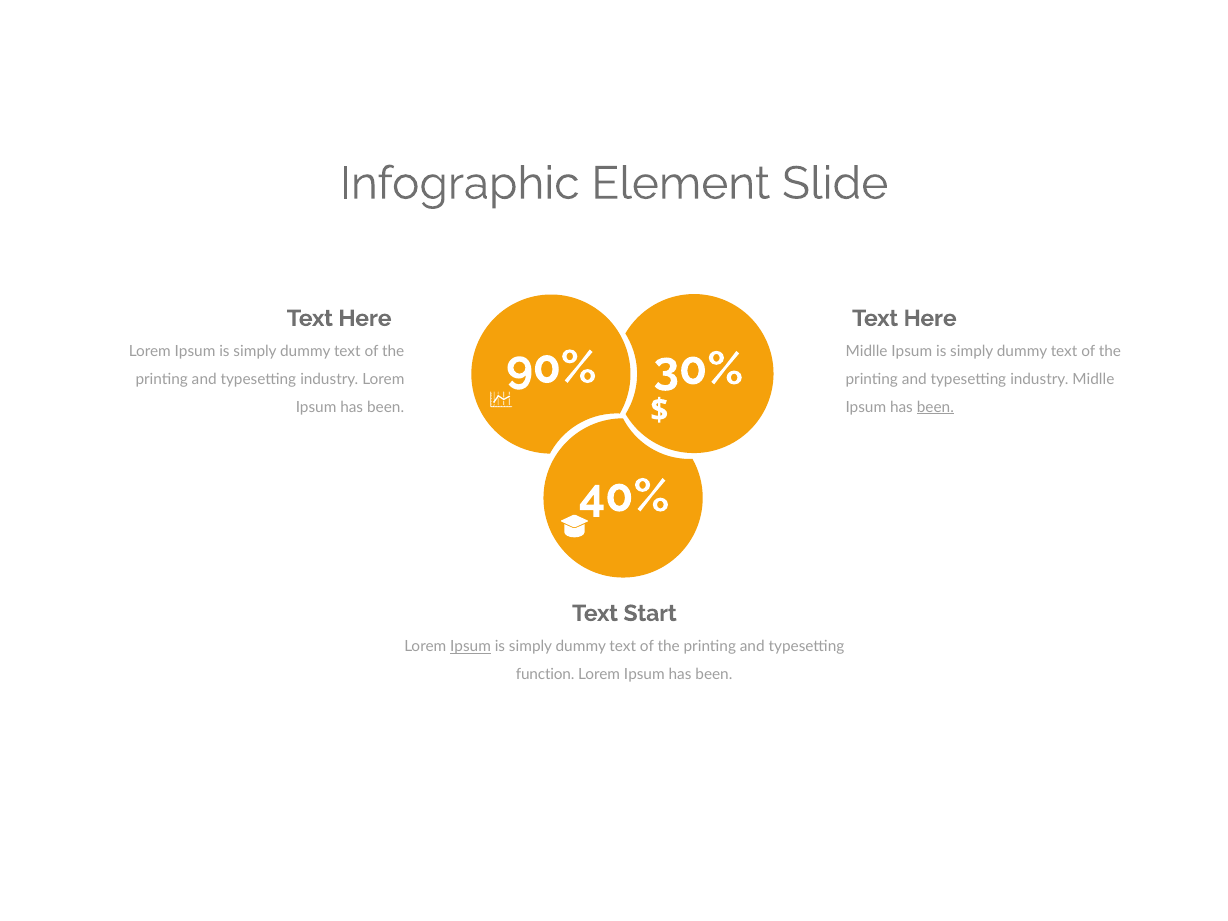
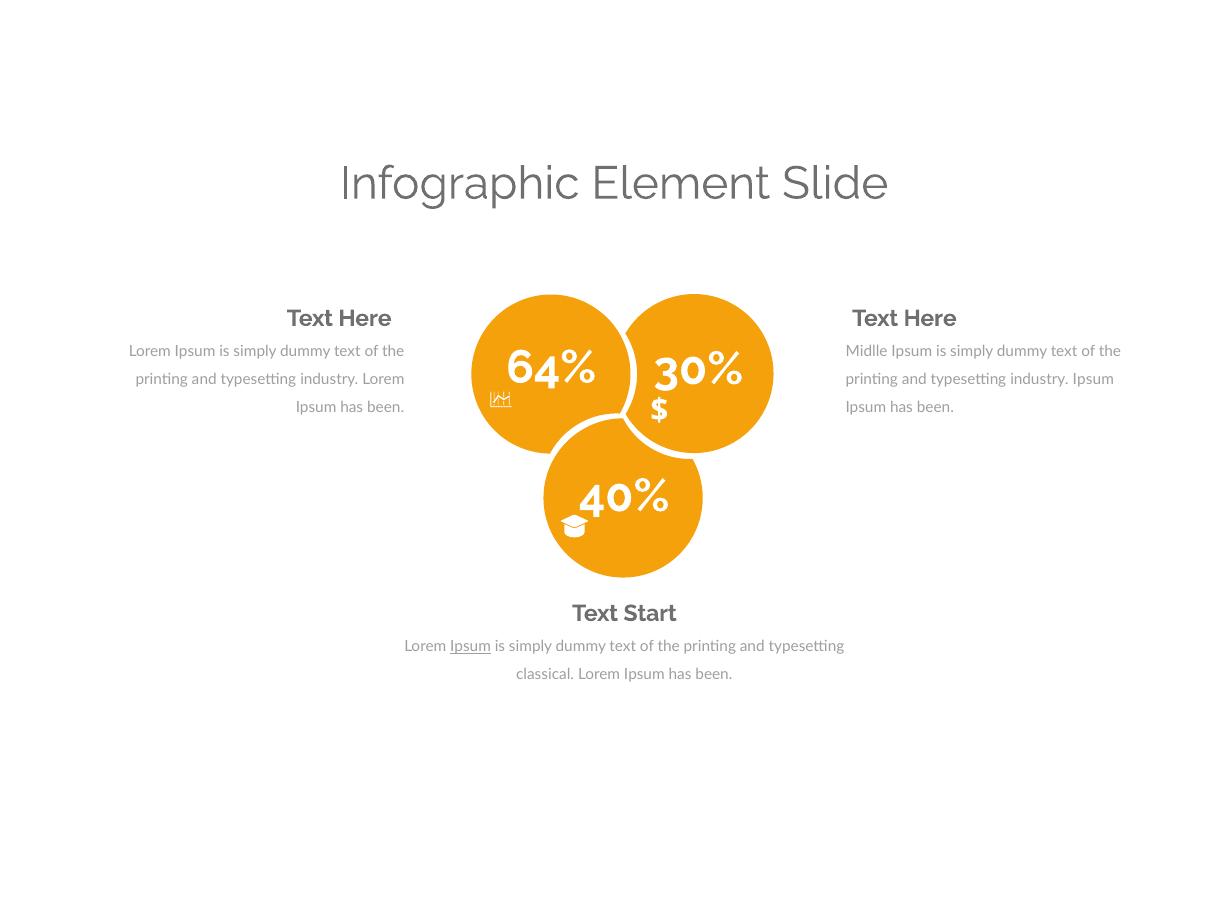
90%: 90% -> 64%
industry Midlle: Midlle -> Ipsum
been at (935, 407) underline: present -> none
function: function -> classical
